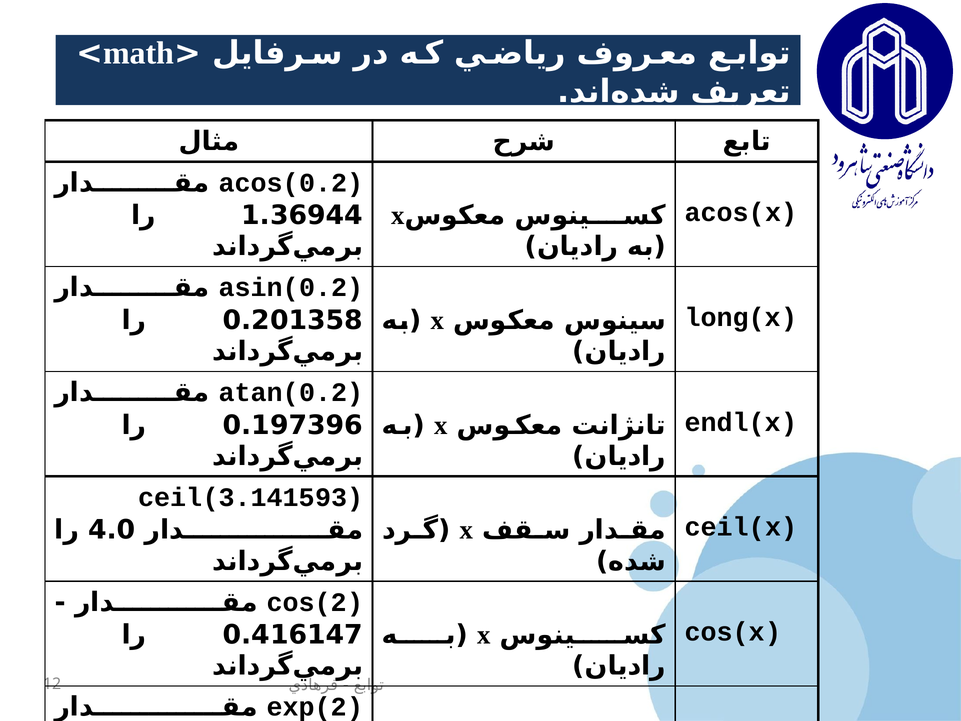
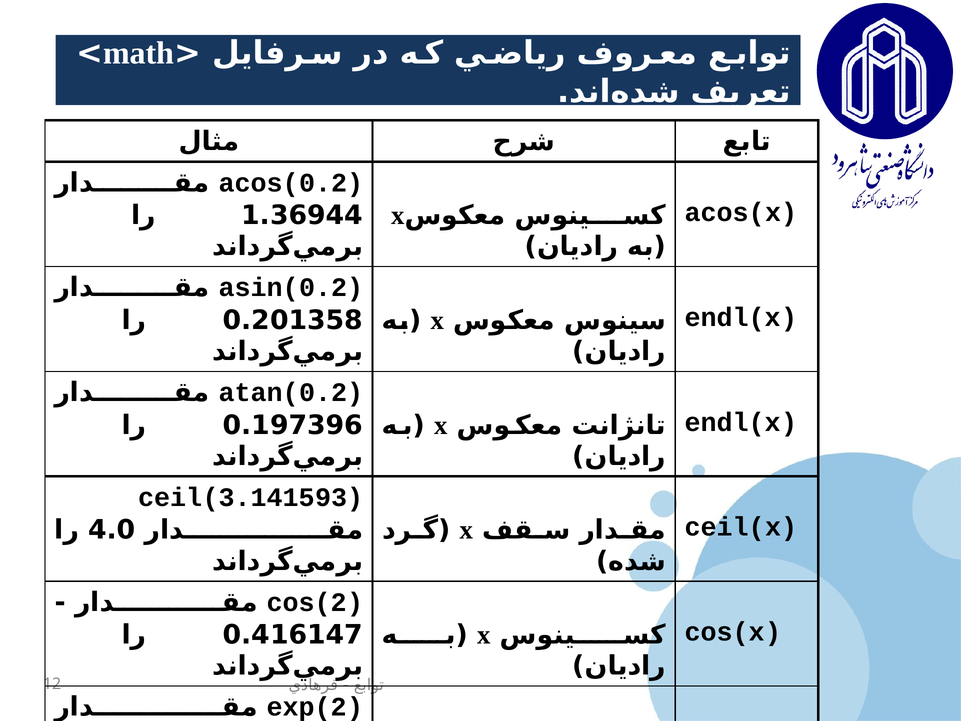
long(x at (741, 317): long(x -> endl(x
